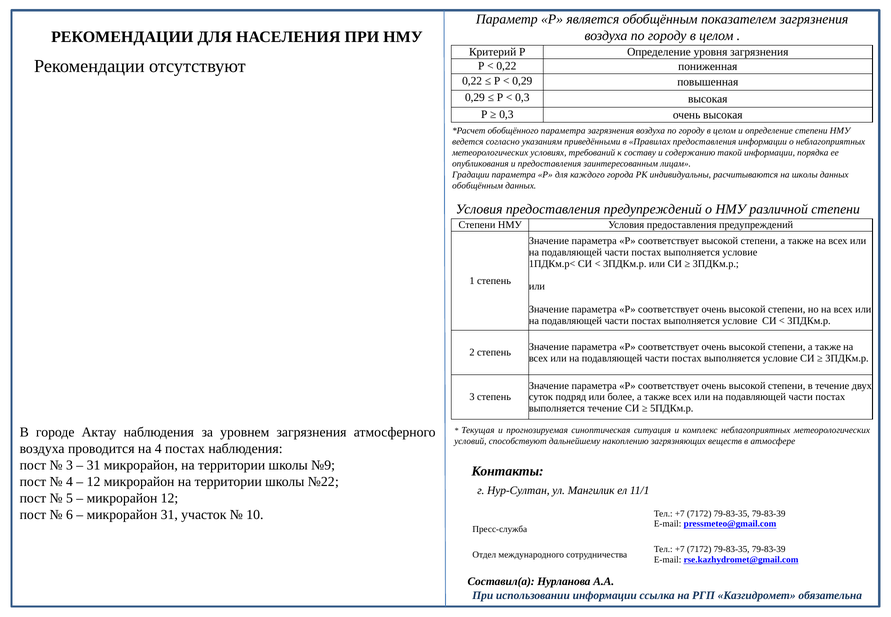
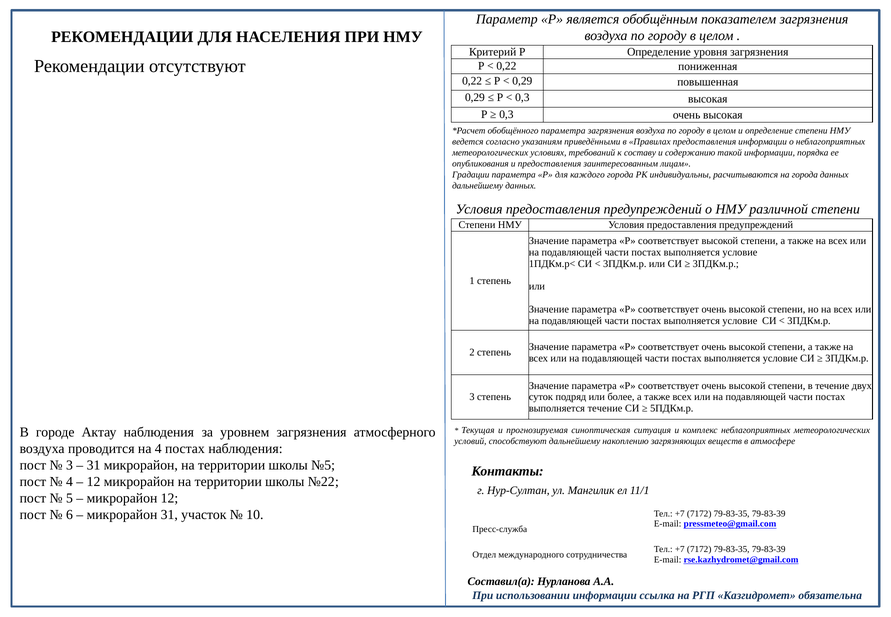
на школы: школы -> города
обобщённым at (478, 186): обобщённым -> дальнейшему
№9: №9 -> №5
